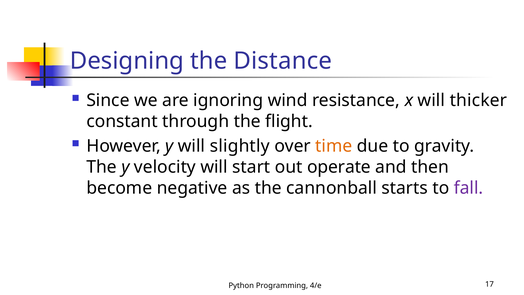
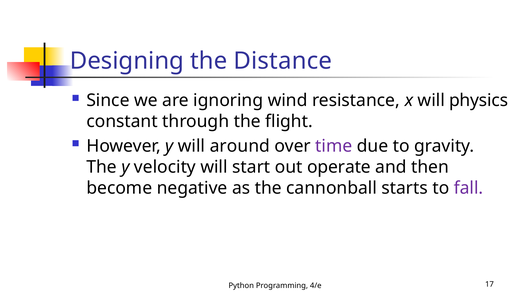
thicker: thicker -> physics
slightly: slightly -> around
time colour: orange -> purple
